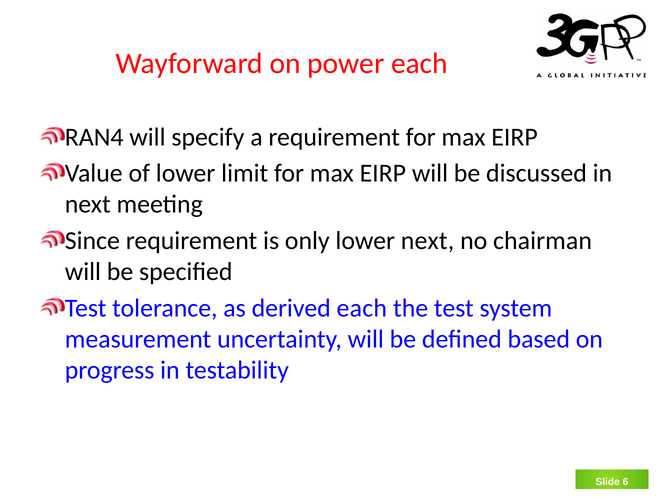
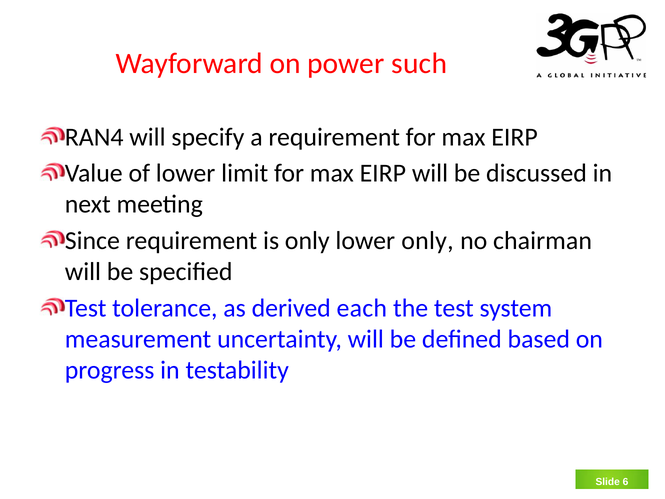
power each: each -> such
lower next: next -> only
